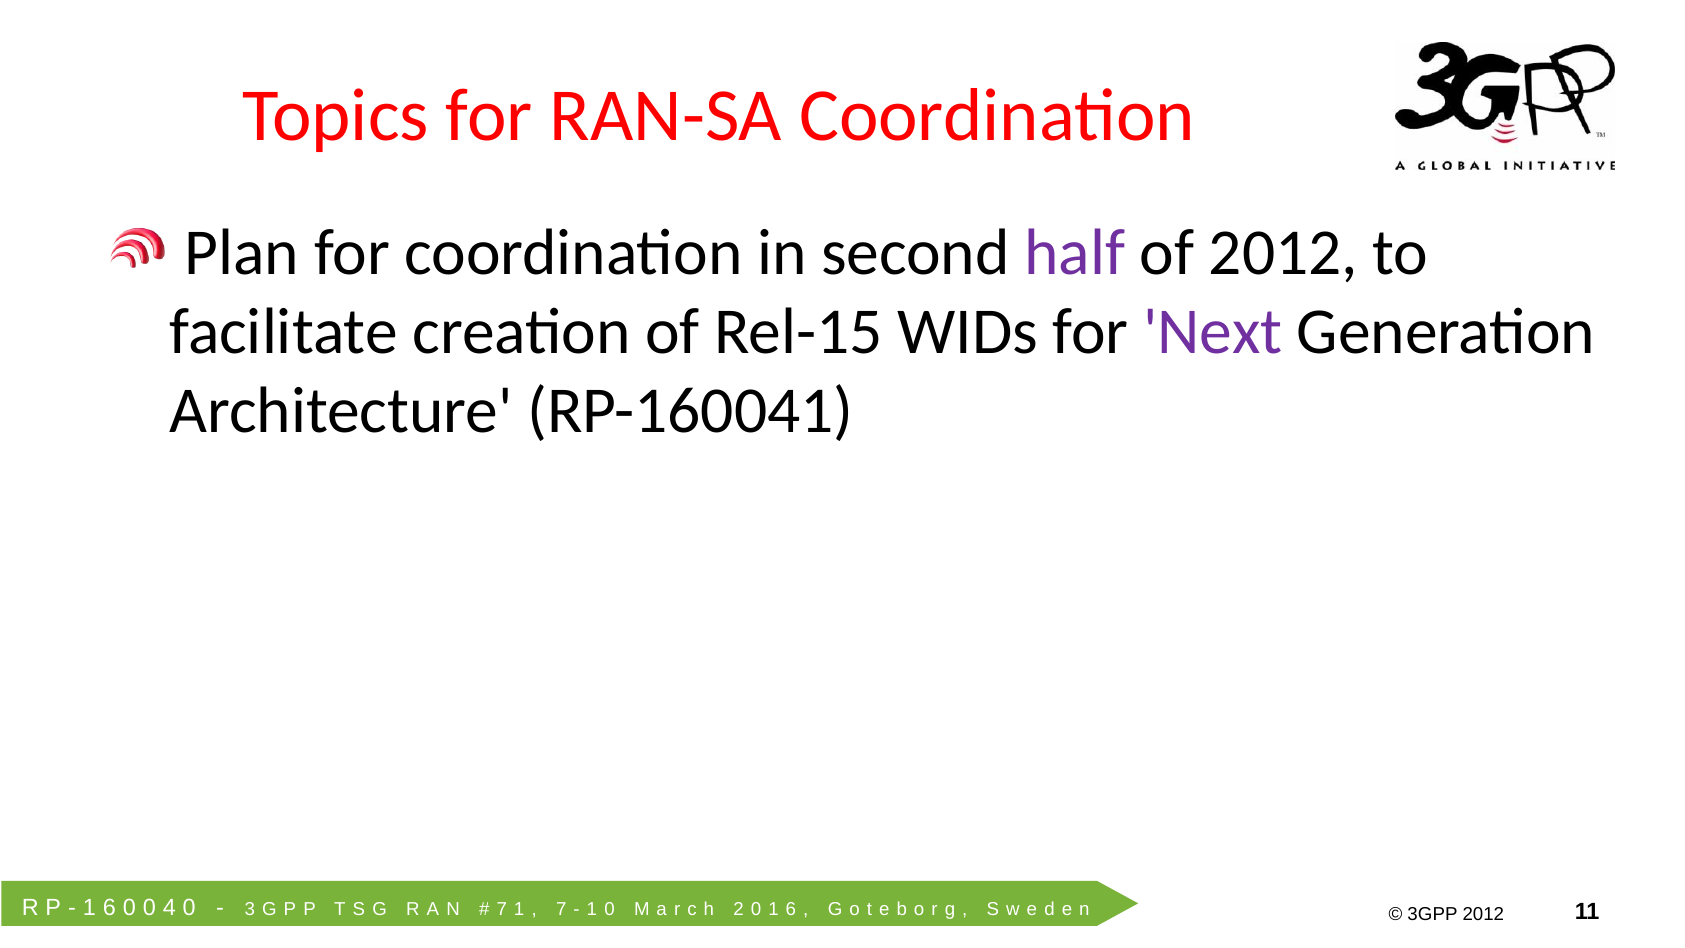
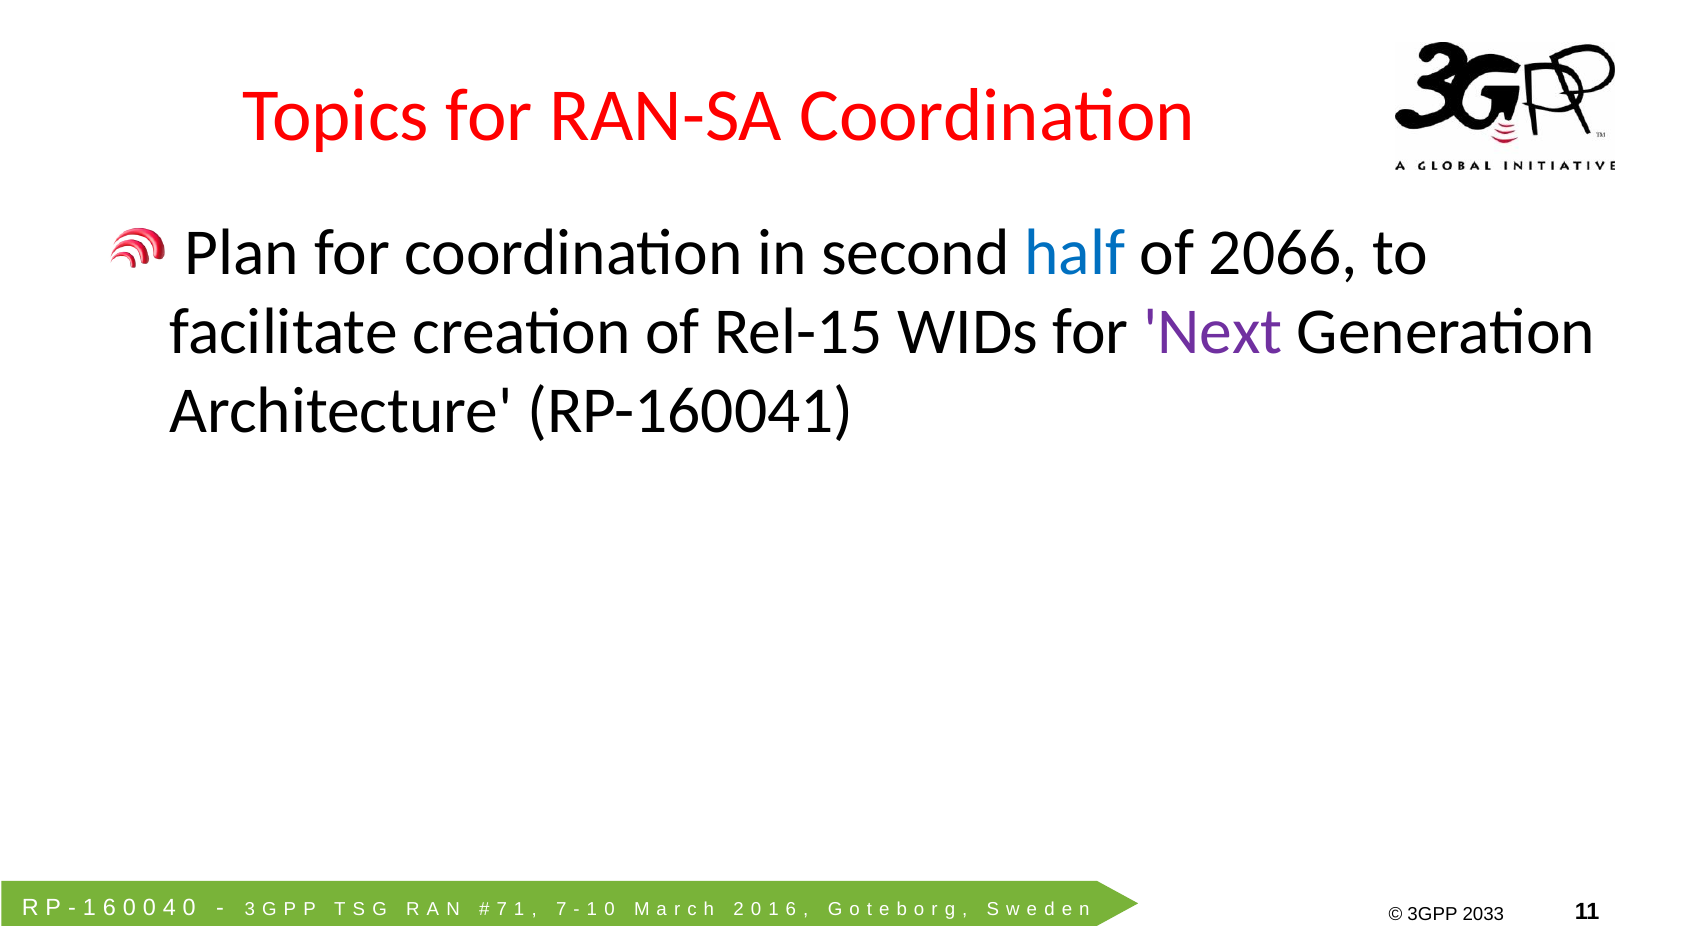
half colour: purple -> blue
of 2012: 2012 -> 2066
2012 at (1483, 914): 2012 -> 2033
